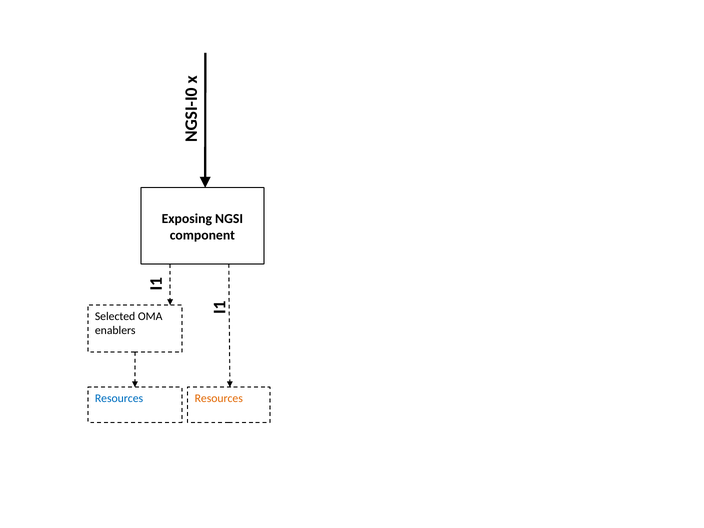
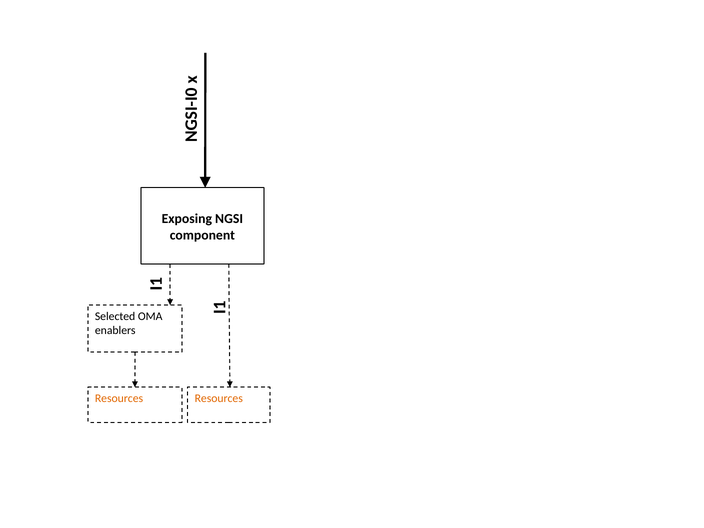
Resources at (119, 398) colour: blue -> orange
